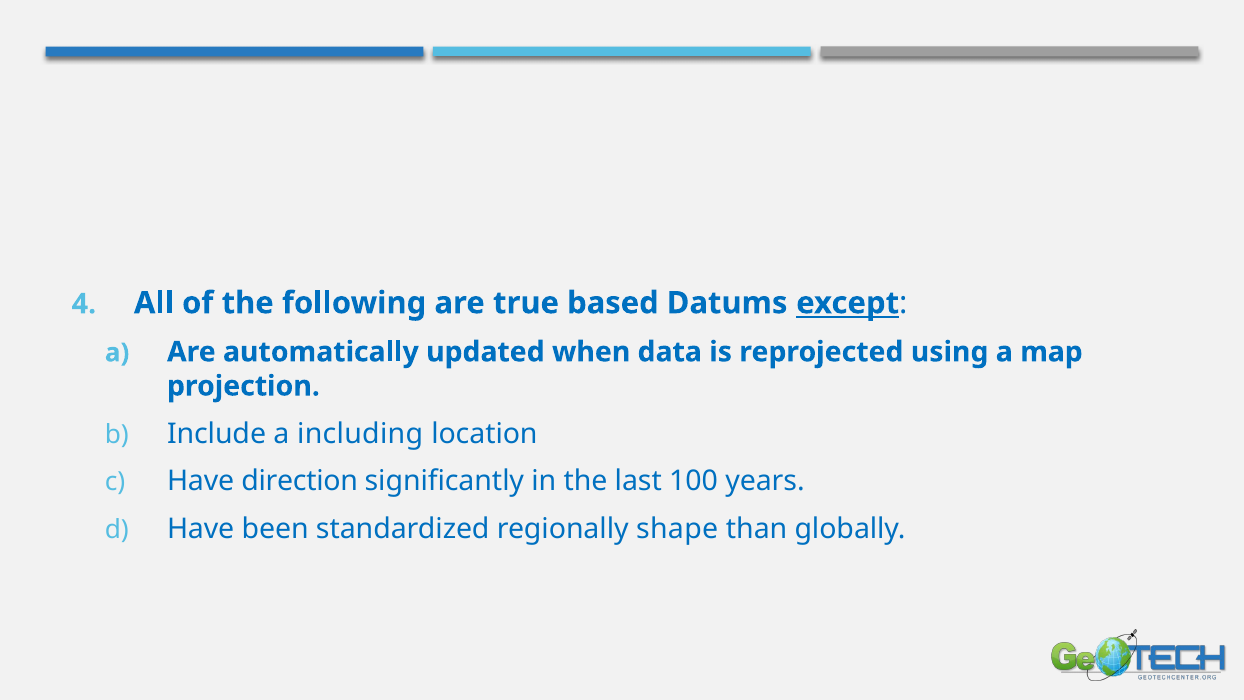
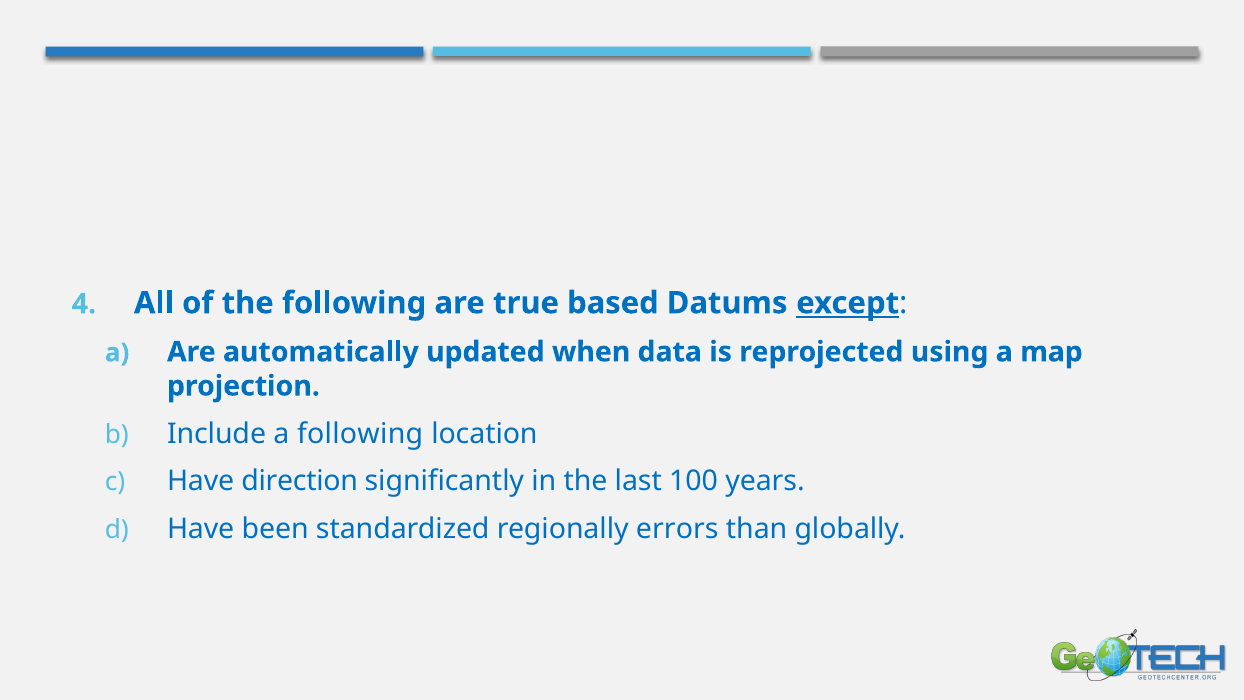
a including: including -> following
shape: shape -> errors
